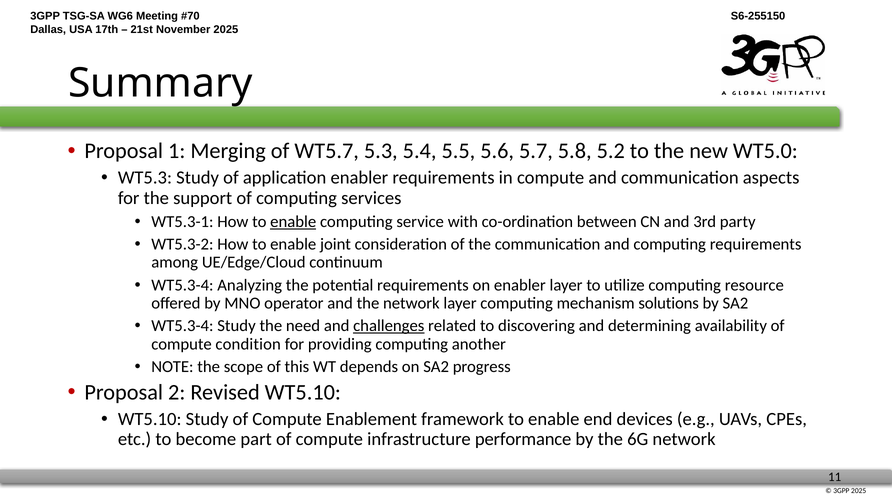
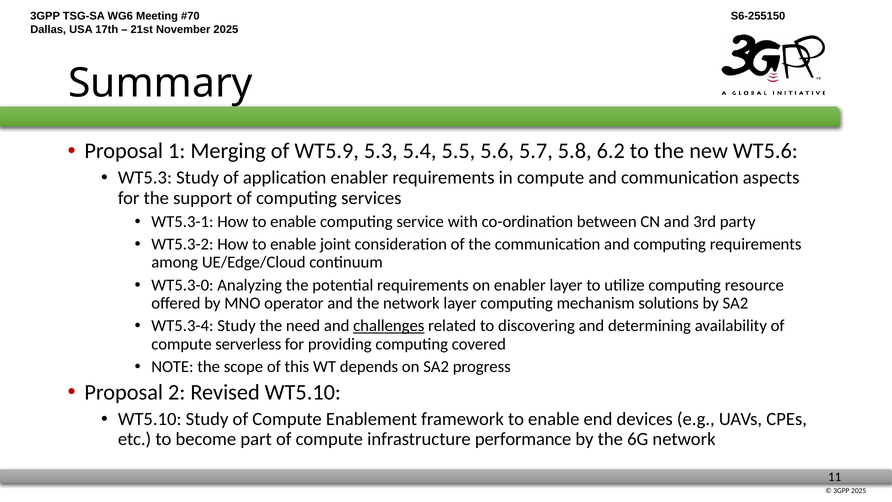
WT5.7: WT5.7 -> WT5.9
5.2: 5.2 -> 6.2
WT5.0: WT5.0 -> WT5.6
enable at (293, 222) underline: present -> none
WT5.3-4 at (182, 285): WT5.3-4 -> WT5.3-0
condition: condition -> serverless
another: another -> covered
